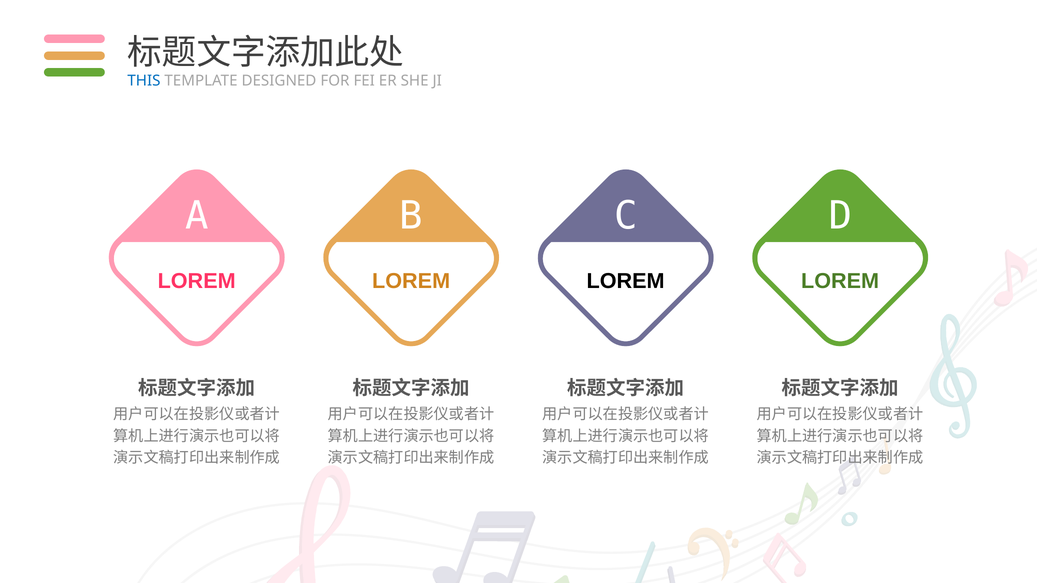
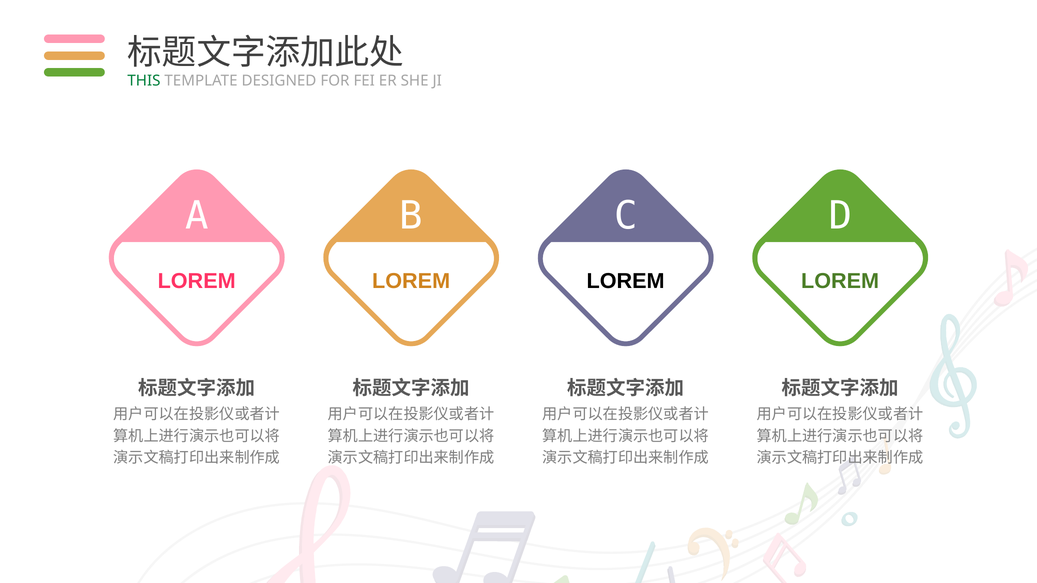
THIS colour: blue -> green
